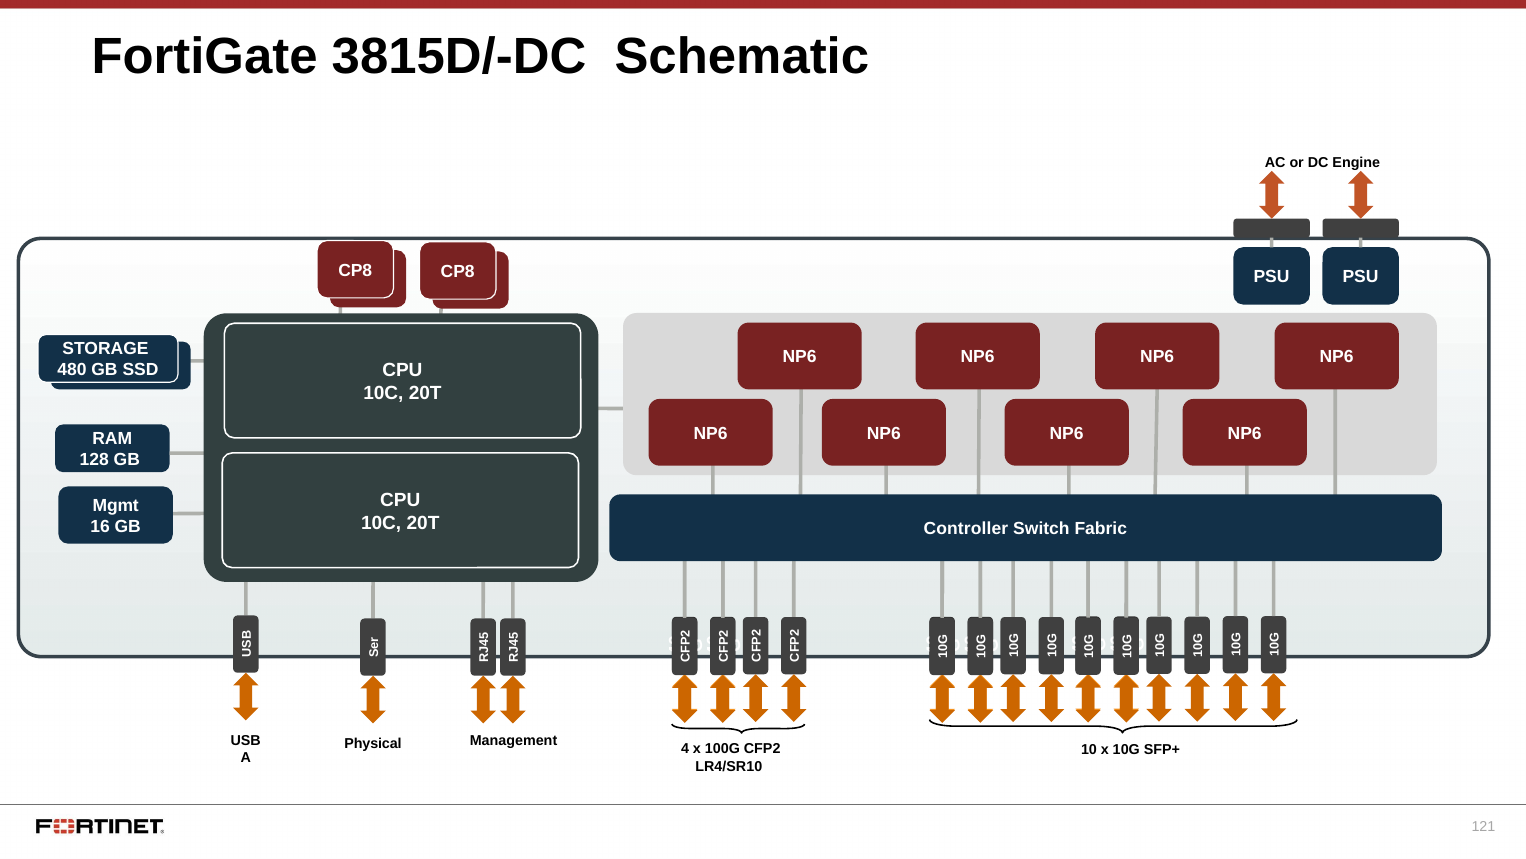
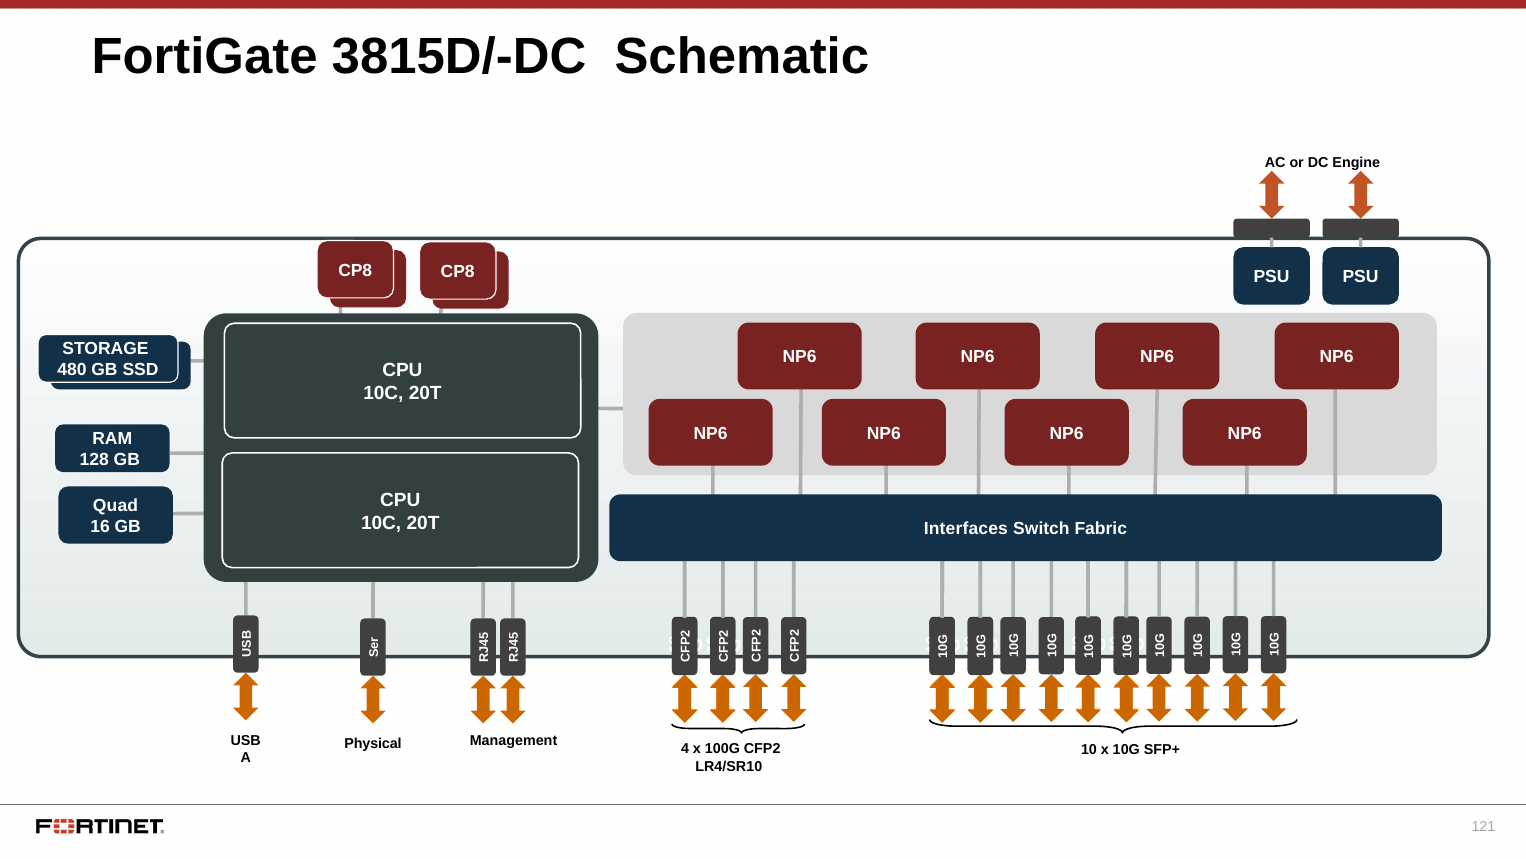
Mgmt at (116, 505): Mgmt -> Quad
Controller: Controller -> Interfaces
